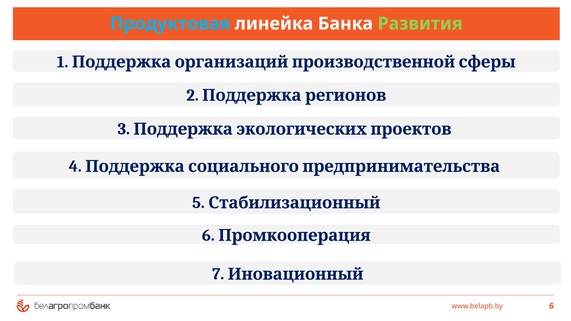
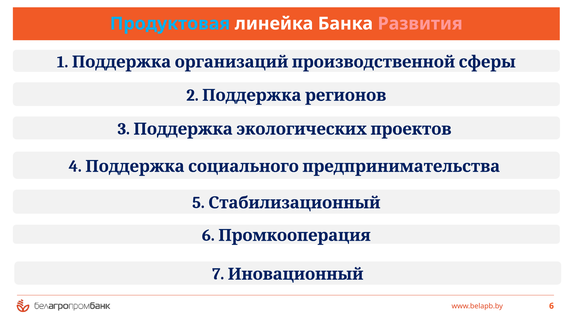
Развития colour: light green -> pink
